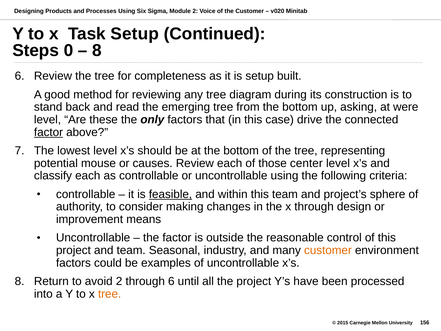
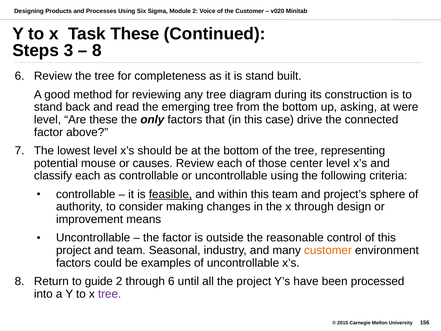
Task Setup: Setup -> These
0: 0 -> 3
is setup: setup -> stand
factor at (48, 132) underline: present -> none
avoid: avoid -> guide
tree at (110, 294) colour: orange -> purple
